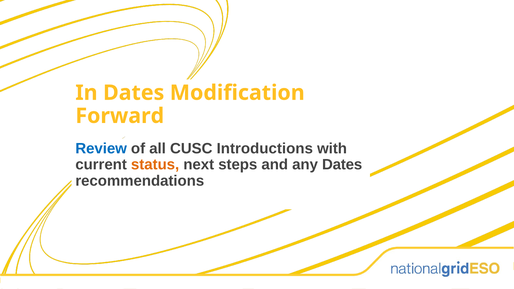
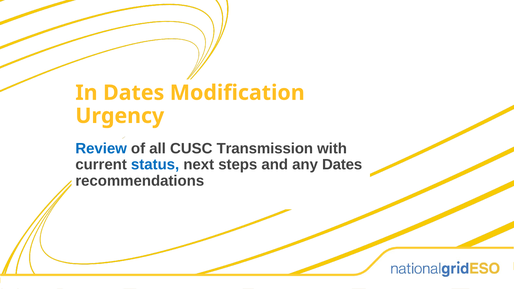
Forward: Forward -> Urgency
Introductions: Introductions -> Transmission
status colour: orange -> blue
